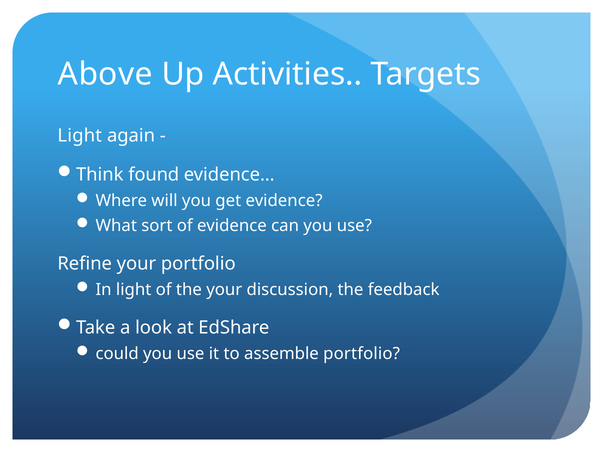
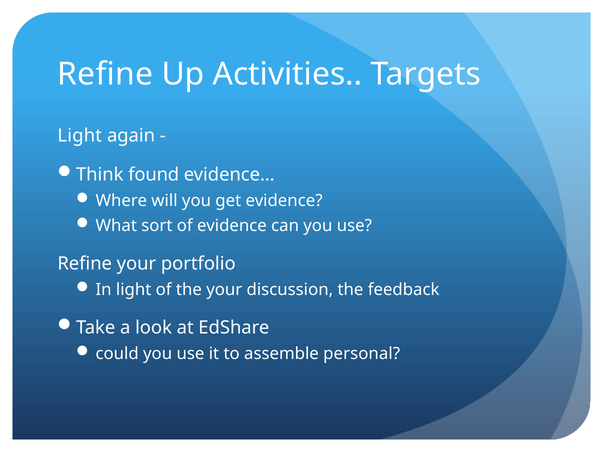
Above at (105, 74): Above -> Refine
assemble portfolio: portfolio -> personal
